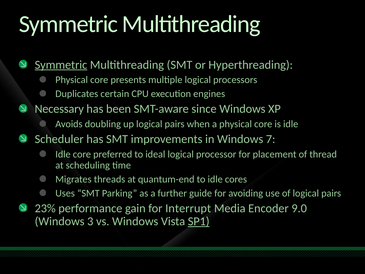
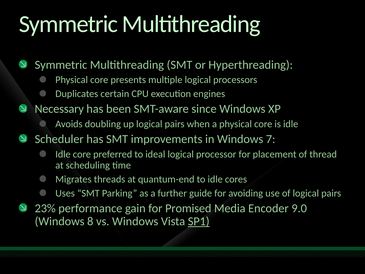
Symmetric at (61, 65) underline: present -> none
Interrupt: Interrupt -> Promised
3: 3 -> 8
